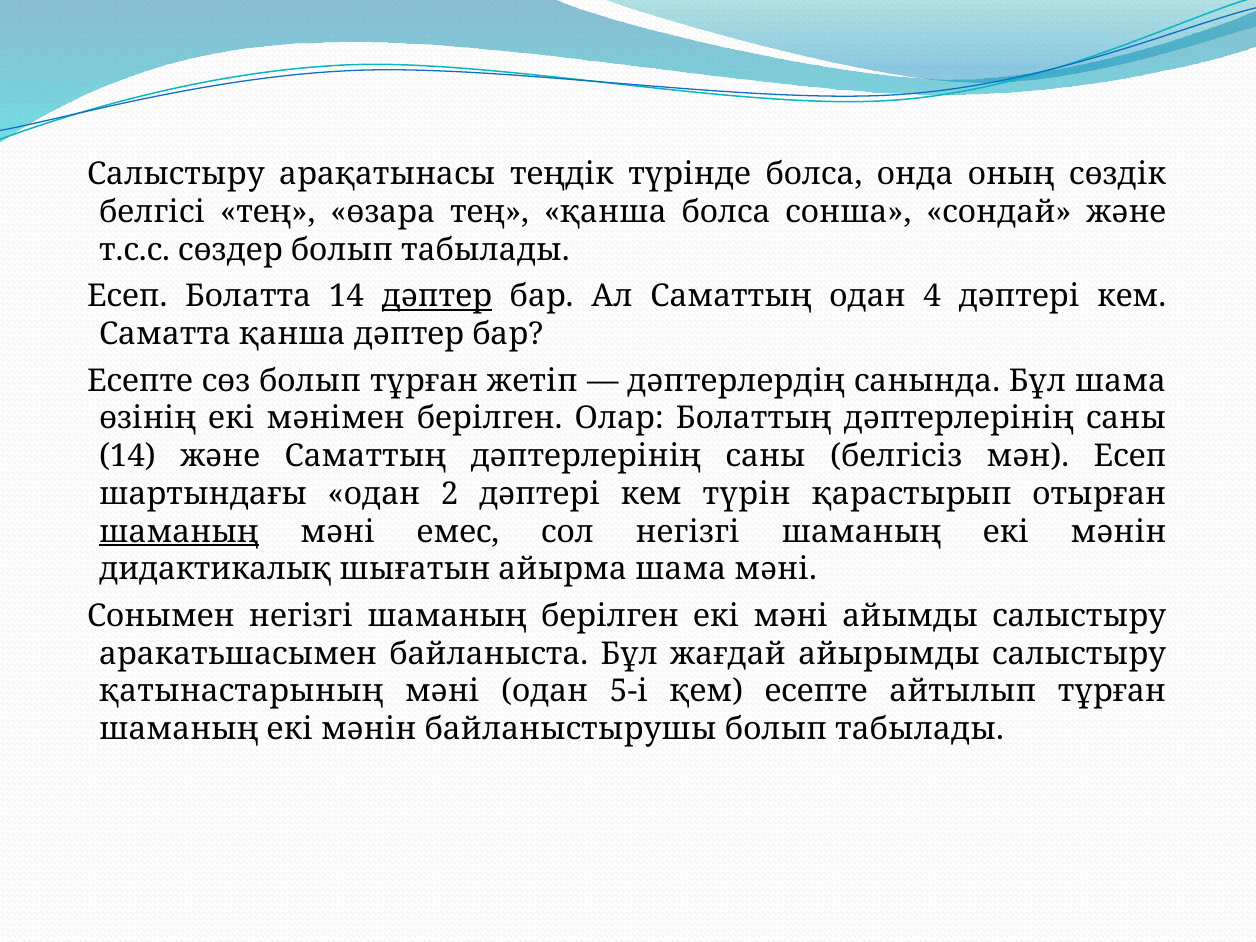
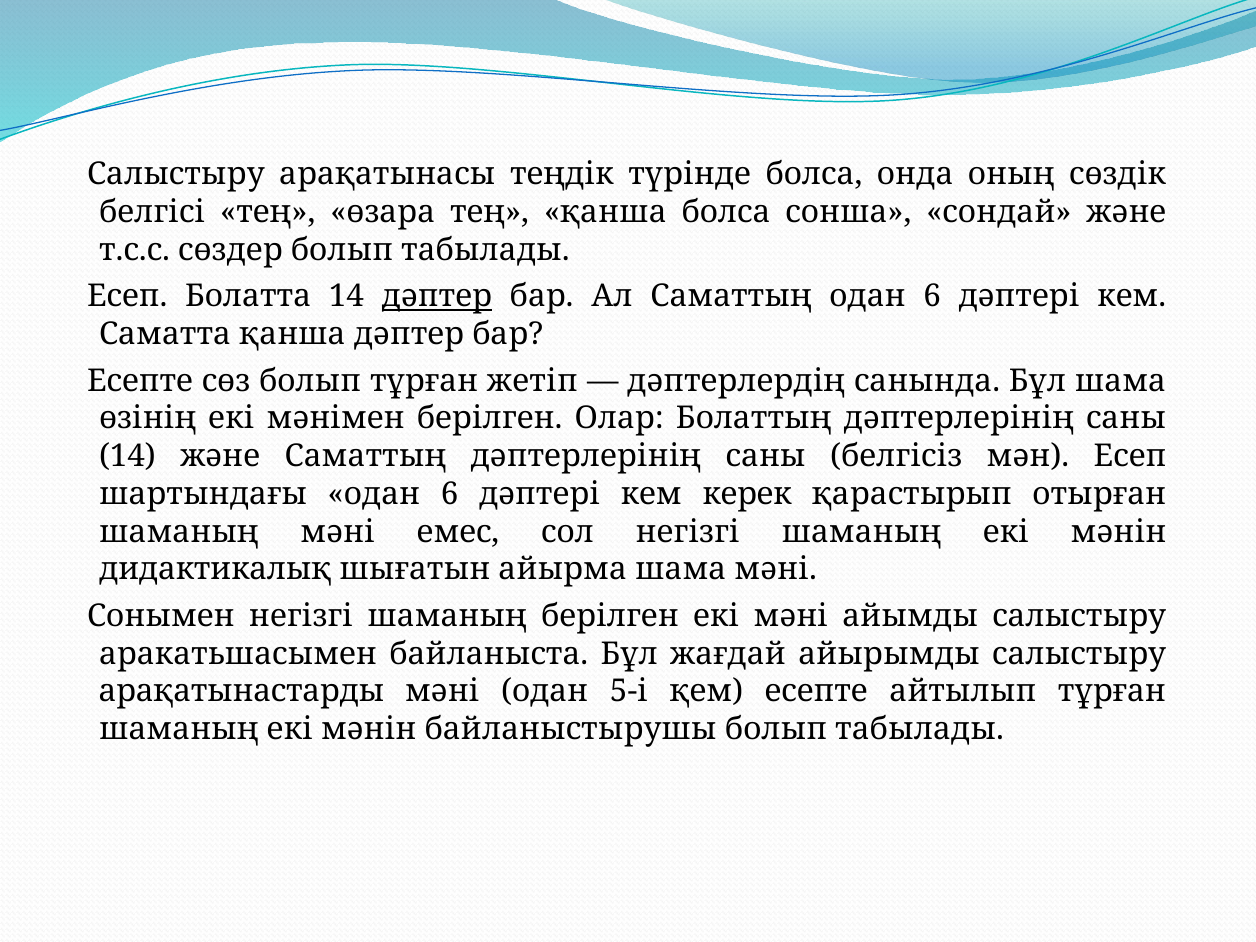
Саматтың одан 4: 4 -> 6
шартындағы одан 2: 2 -> 6
түрін: түрін -> керек
шаманың at (179, 532) underline: present -> none
қатынастарының: қатынастарының -> арақатынастарды
